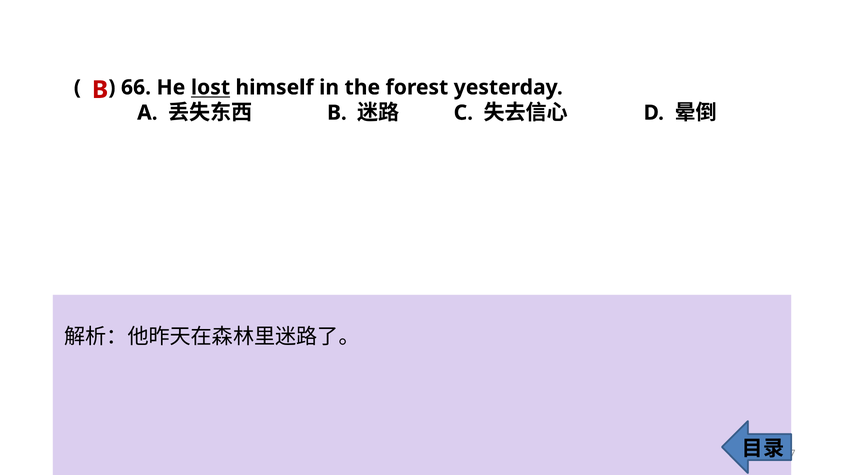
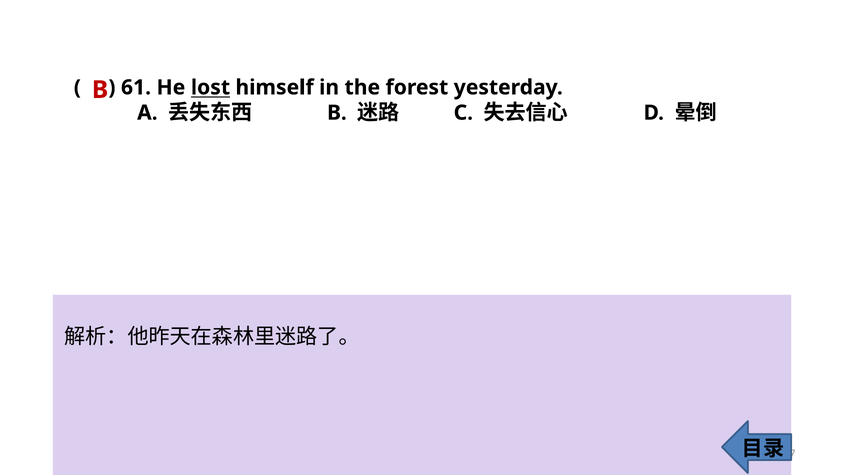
66: 66 -> 61
